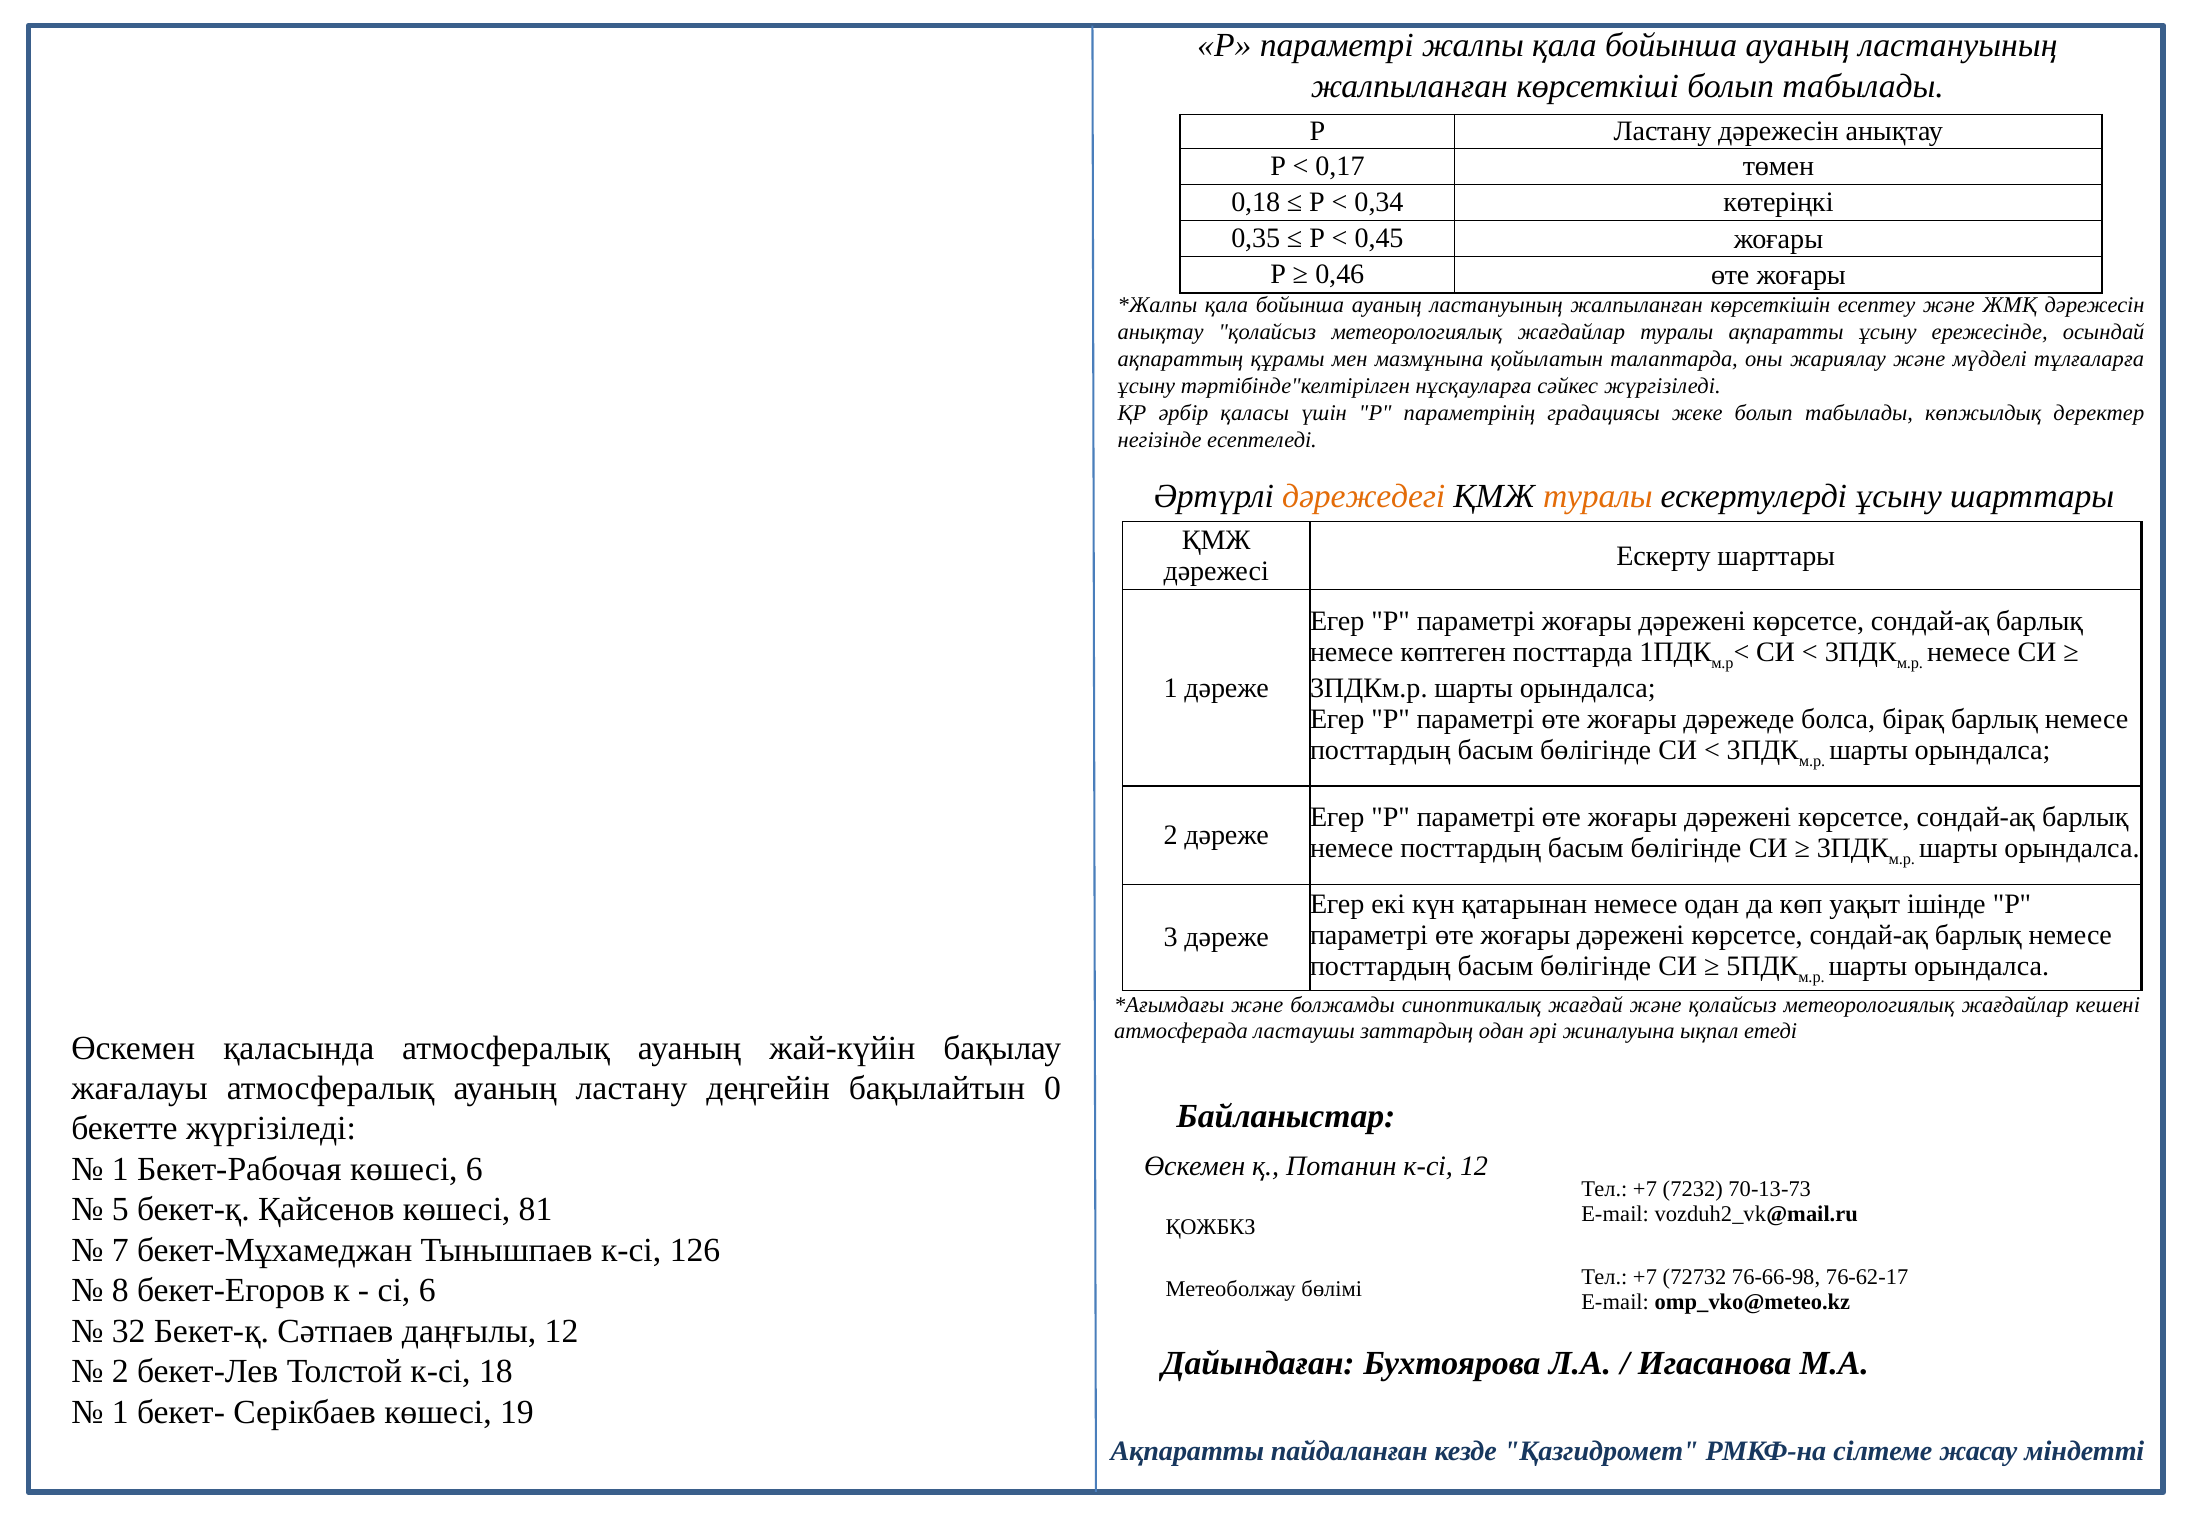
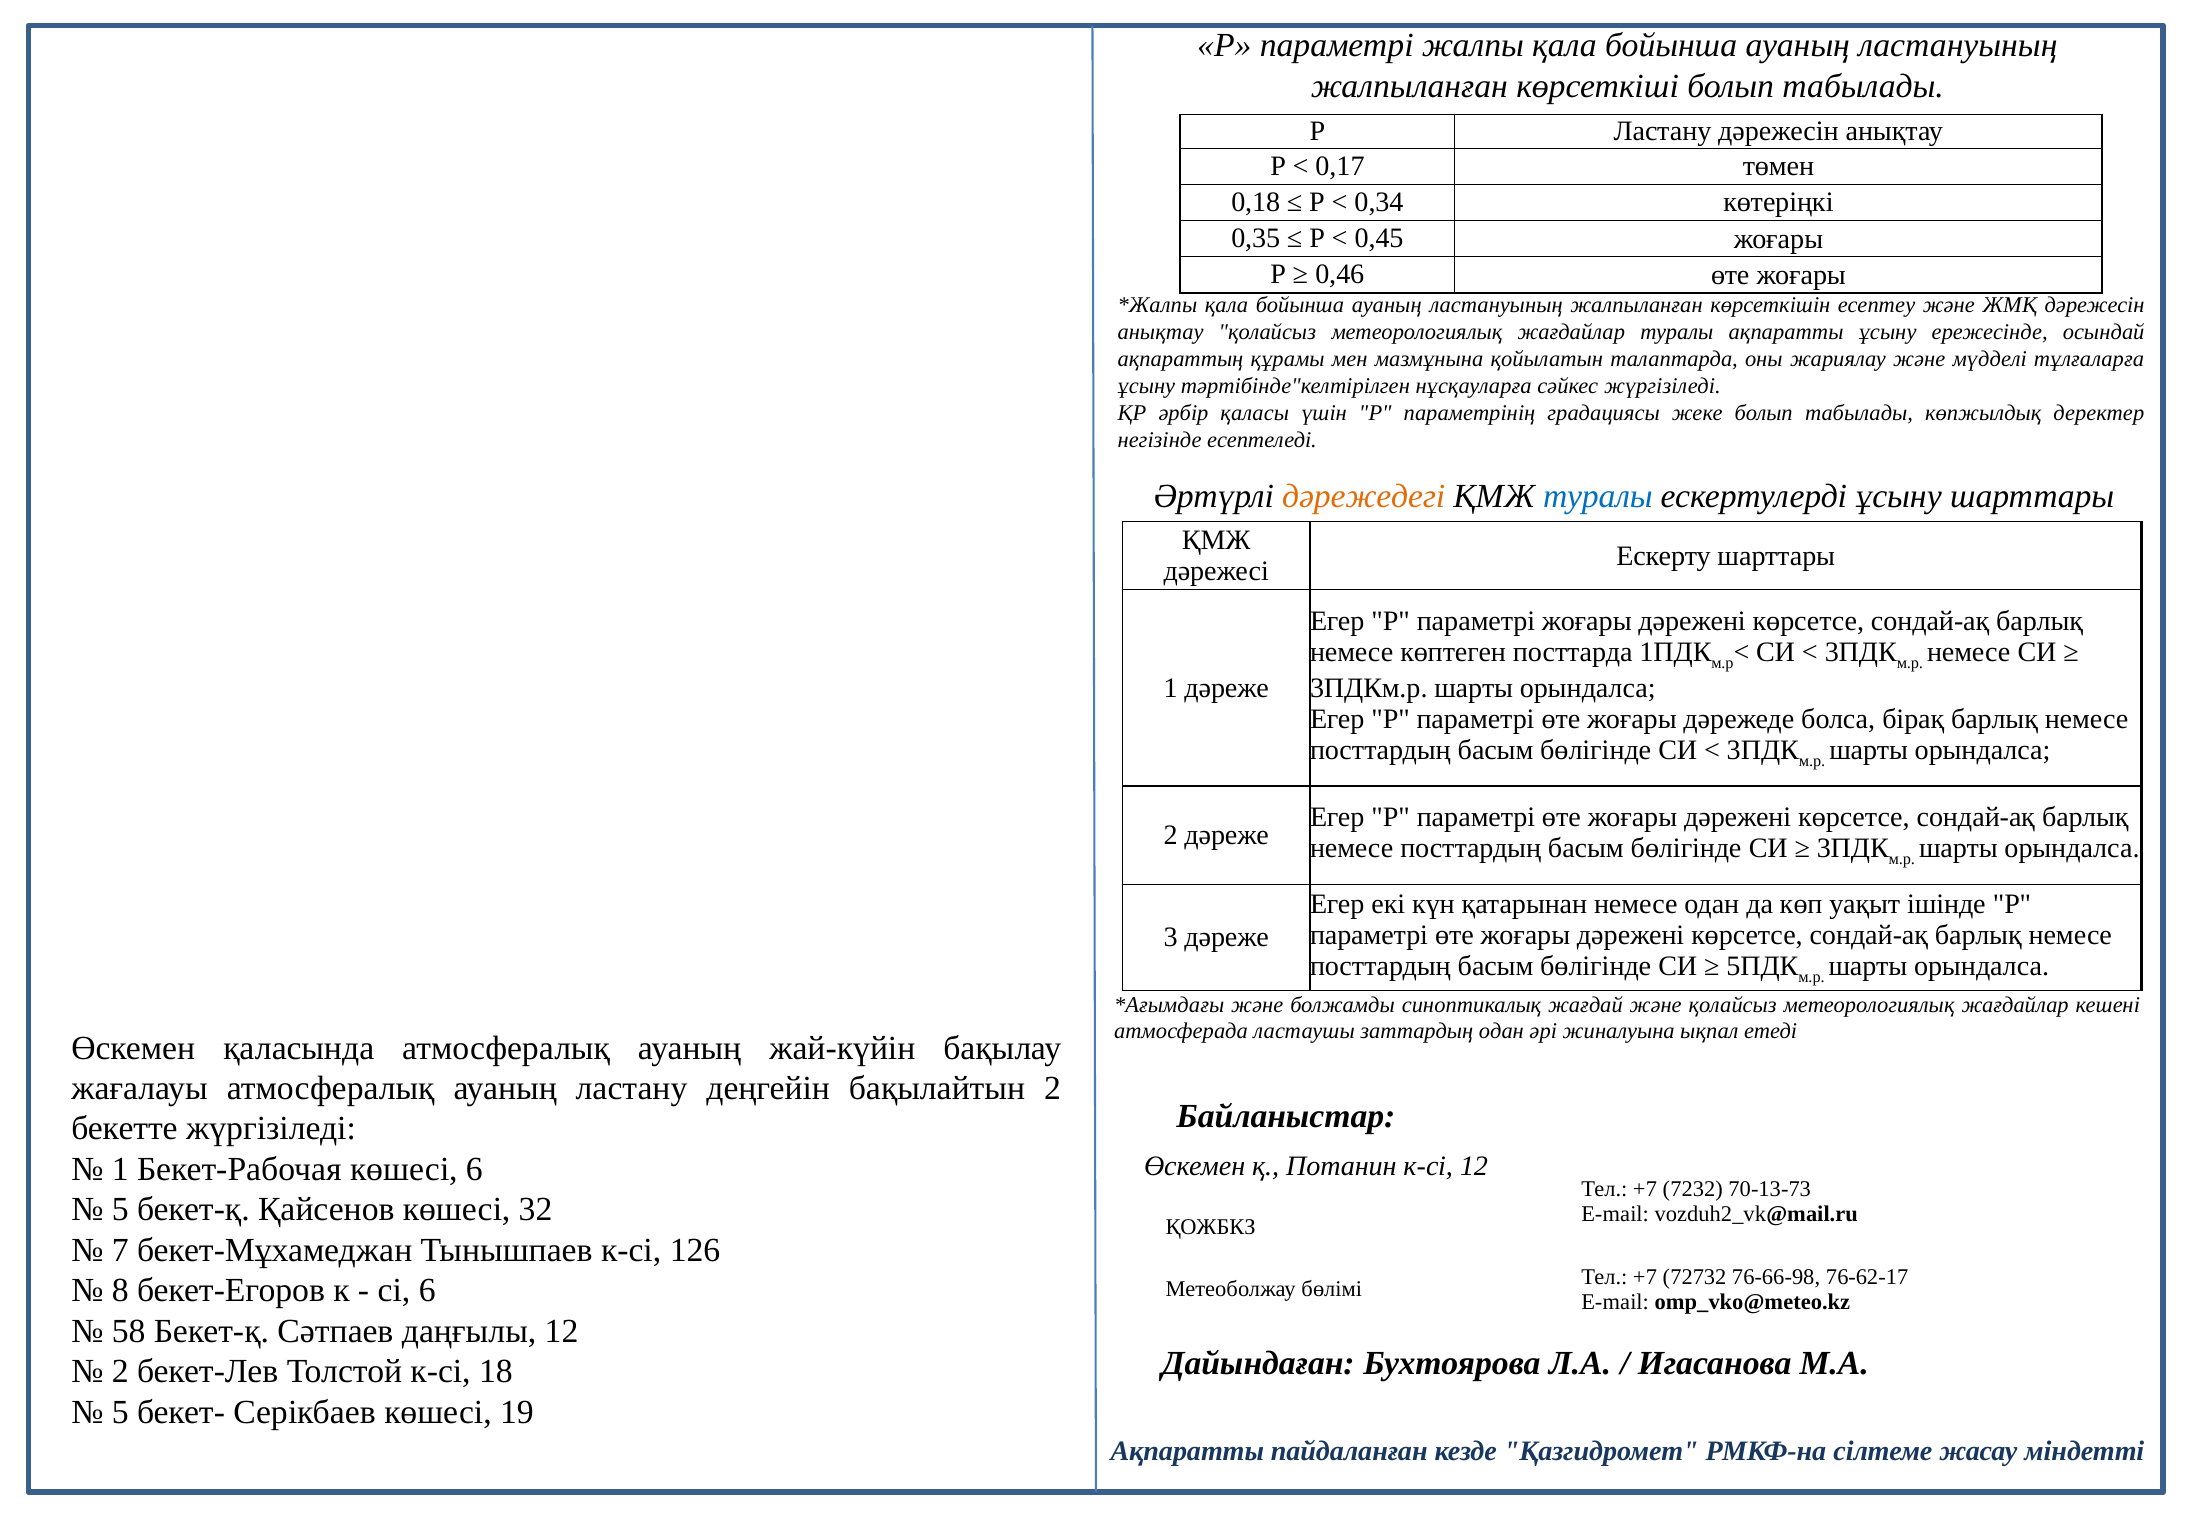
туралы at (1598, 496) colour: orange -> blue
бақылайтын 0: 0 -> 2
81: 81 -> 32
32: 32 -> 58
1 at (120, 1412): 1 -> 5
